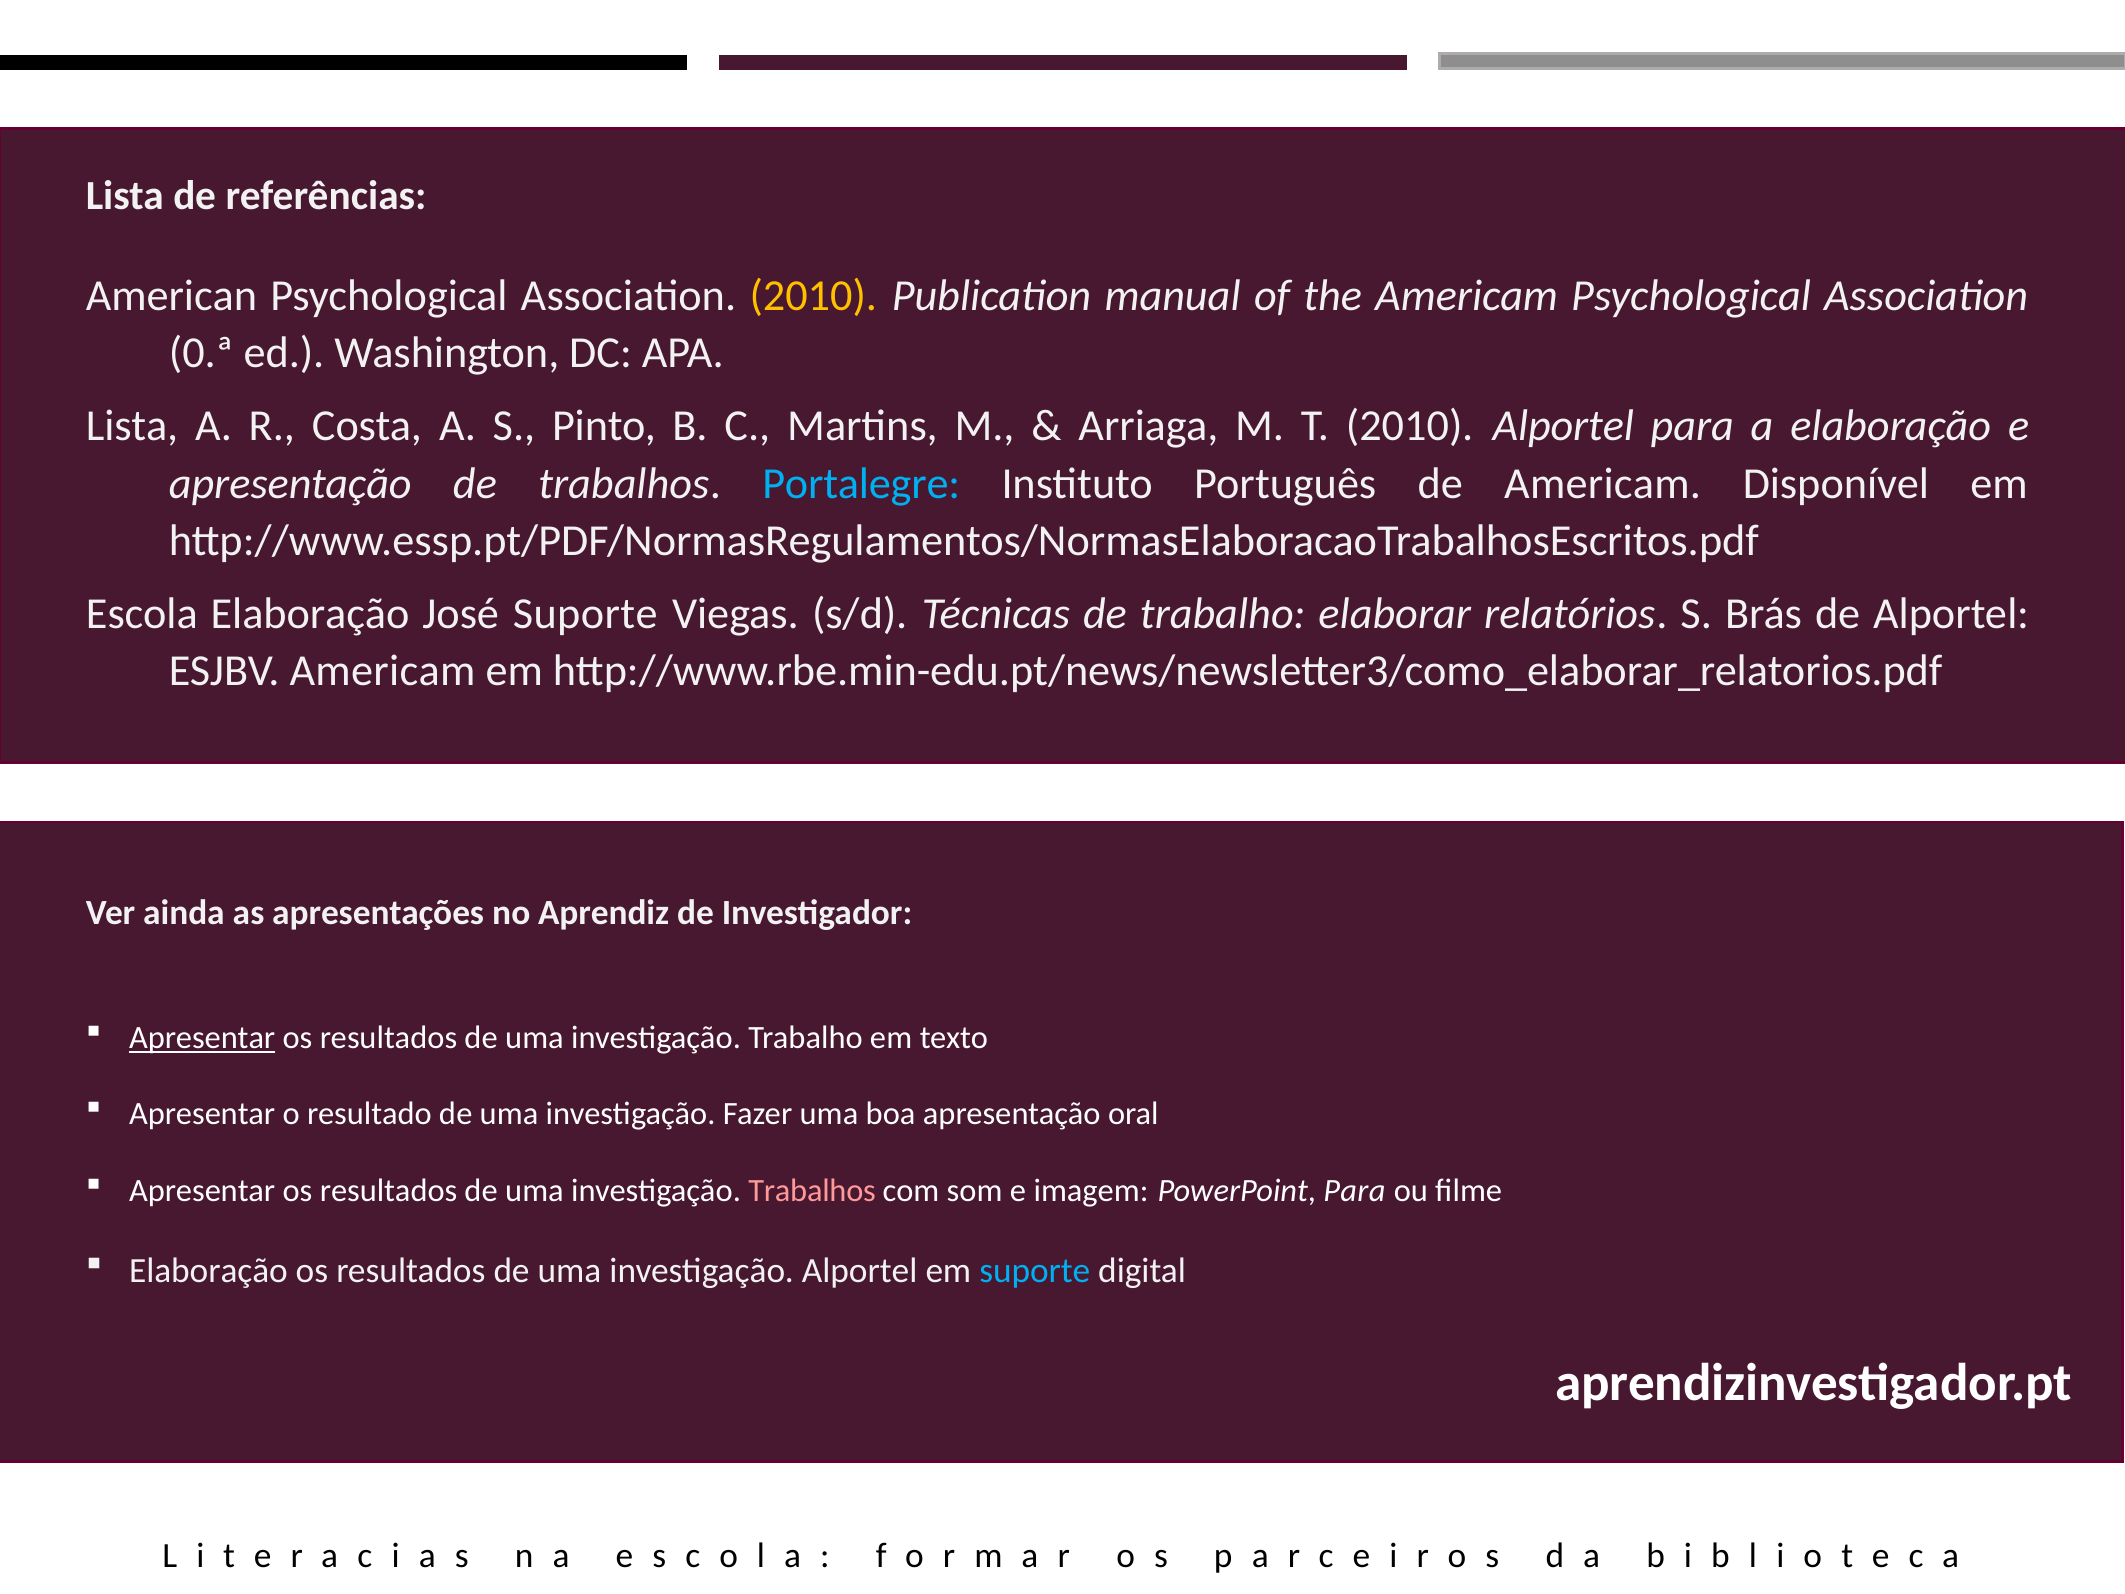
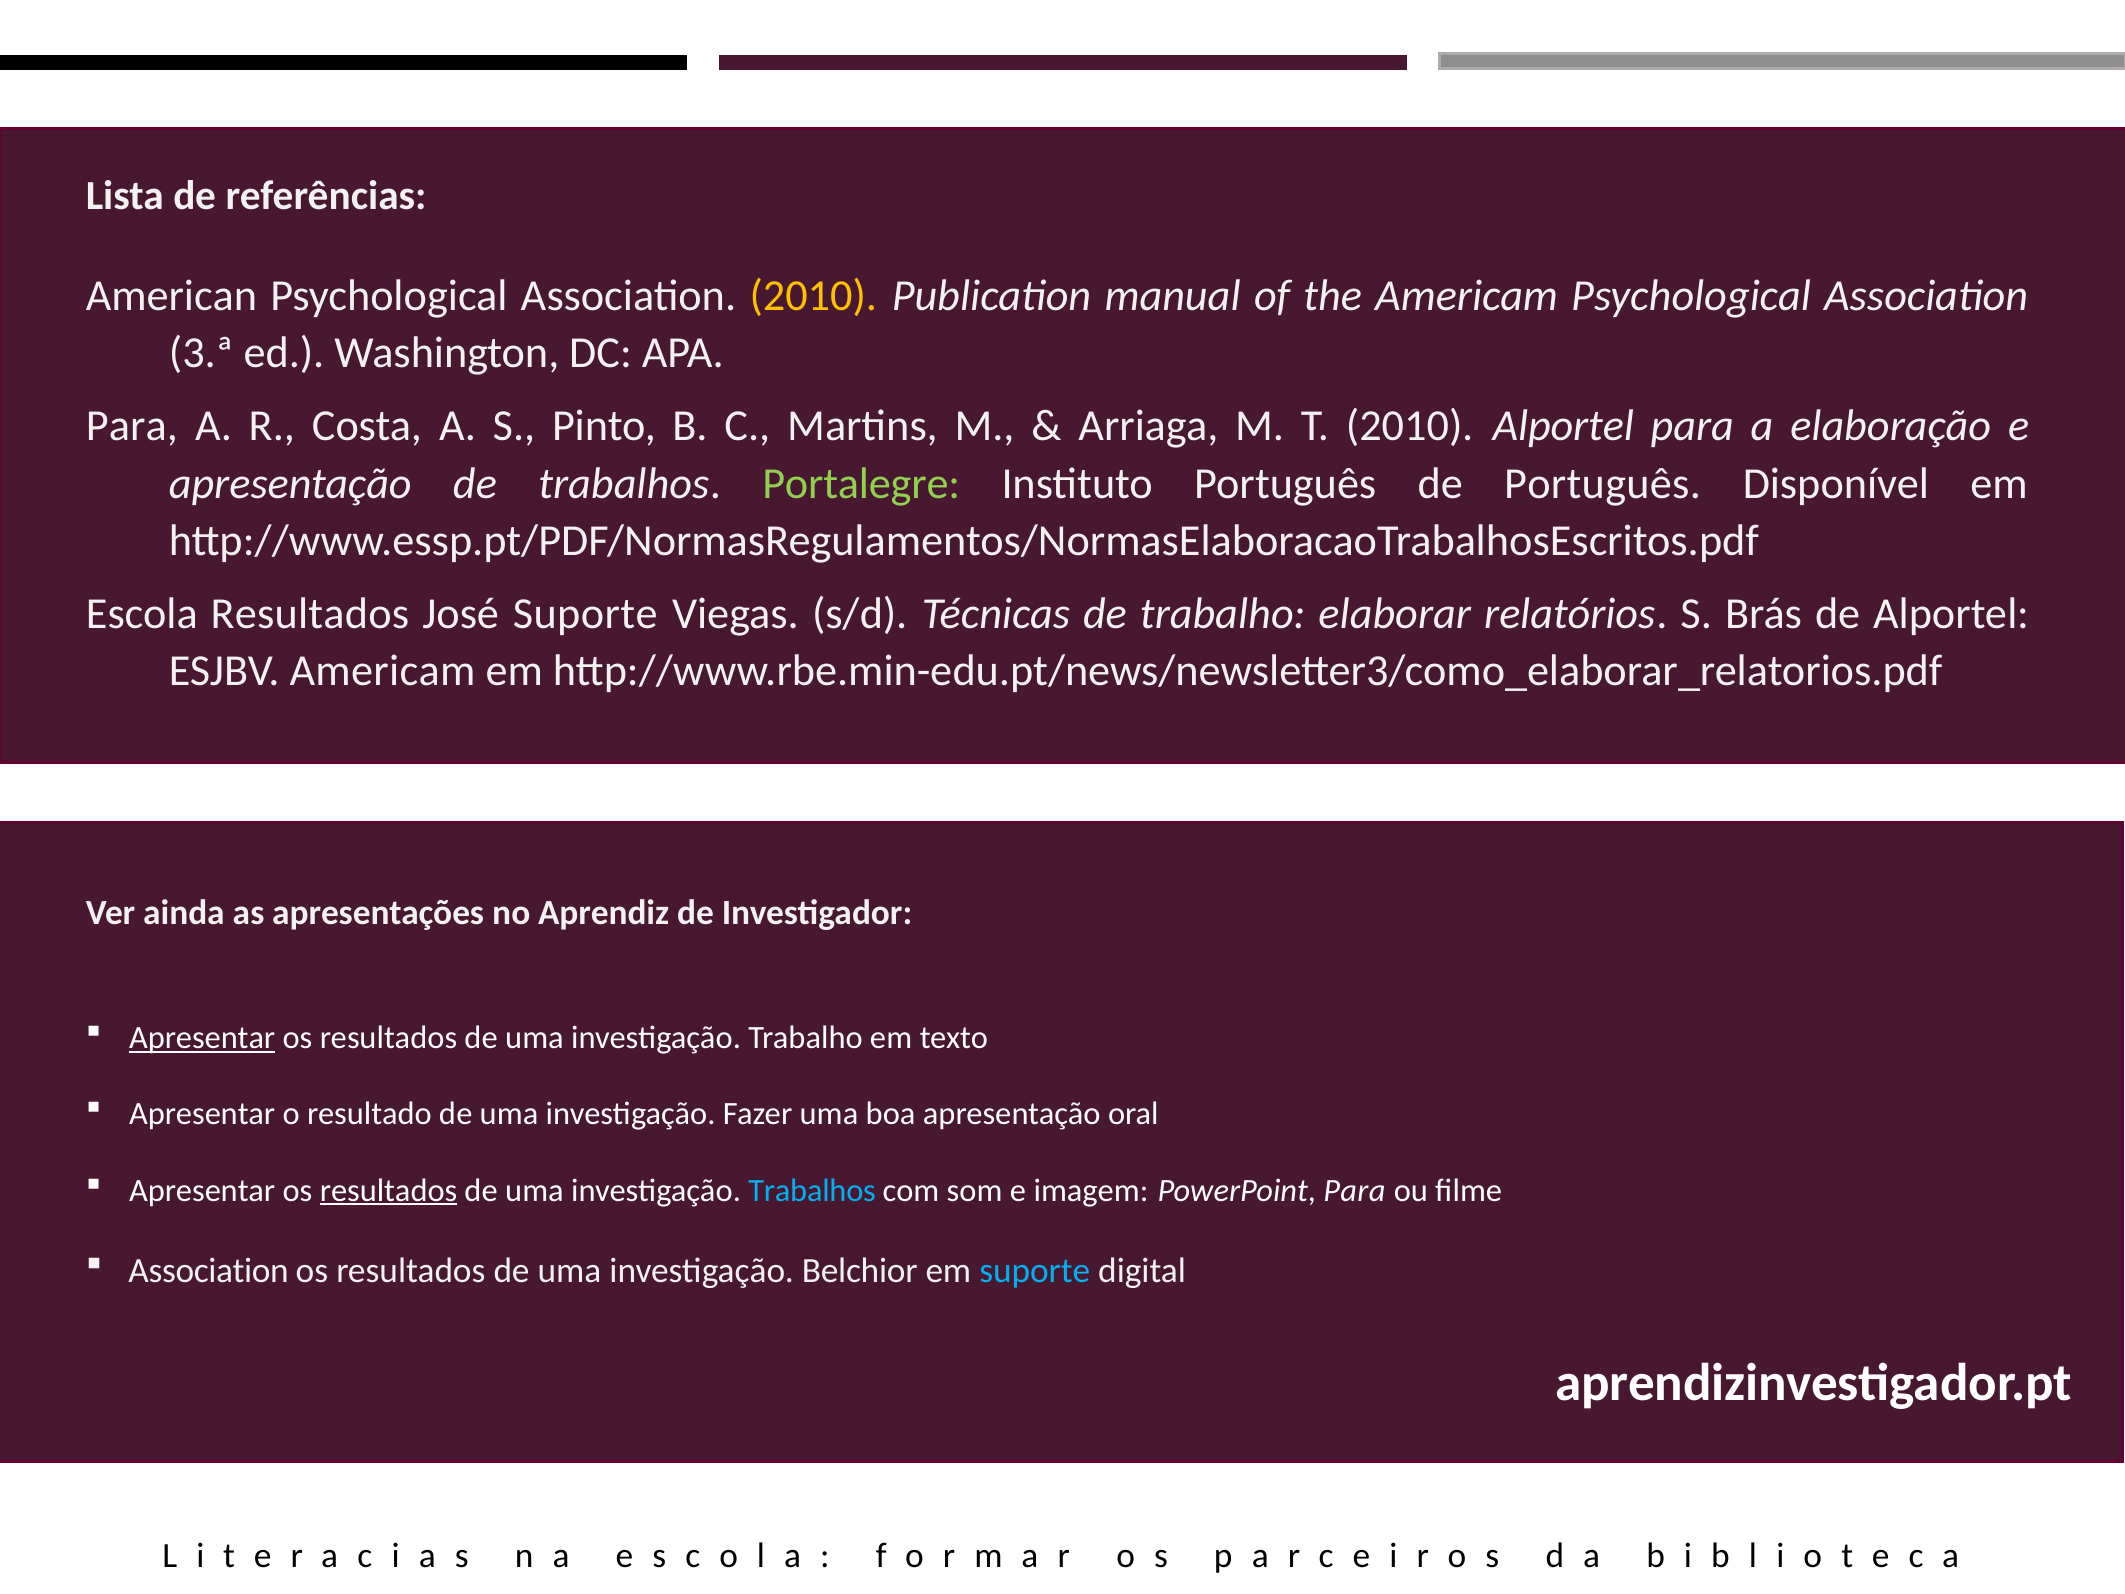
0.ª: 0.ª -> 3.ª
Lista at (132, 426): Lista -> Para
Portalegre colour: light blue -> light green
de Americam: Americam -> Português
Escola Elaboração: Elaboração -> Resultados
resultados at (389, 1190) underline: none -> present
Trabalhos at (812, 1190) colour: pink -> light blue
Elaboração at (208, 1270): Elaboração -> Association
investigação Alportel: Alportel -> Belchior
